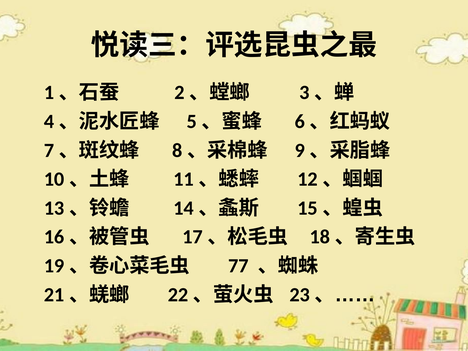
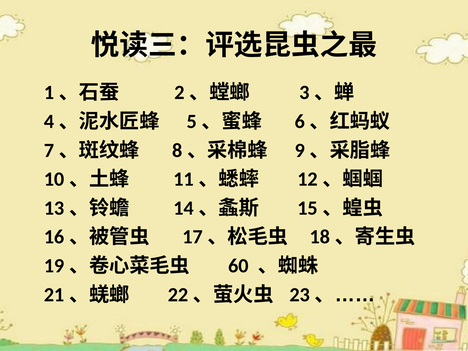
77: 77 -> 60
